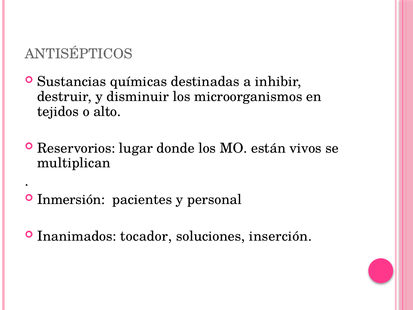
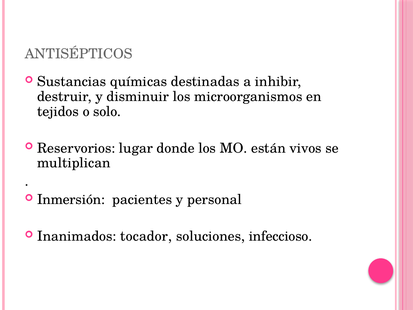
alto: alto -> solo
inserción: inserción -> infeccioso
